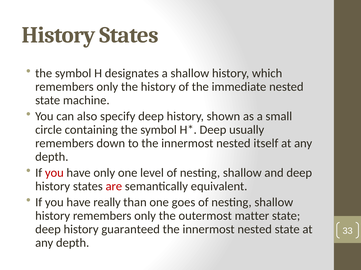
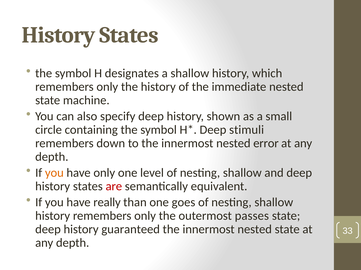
usually: usually -> stimuli
itself: itself -> error
you at (54, 173) colour: red -> orange
matter: matter -> passes
